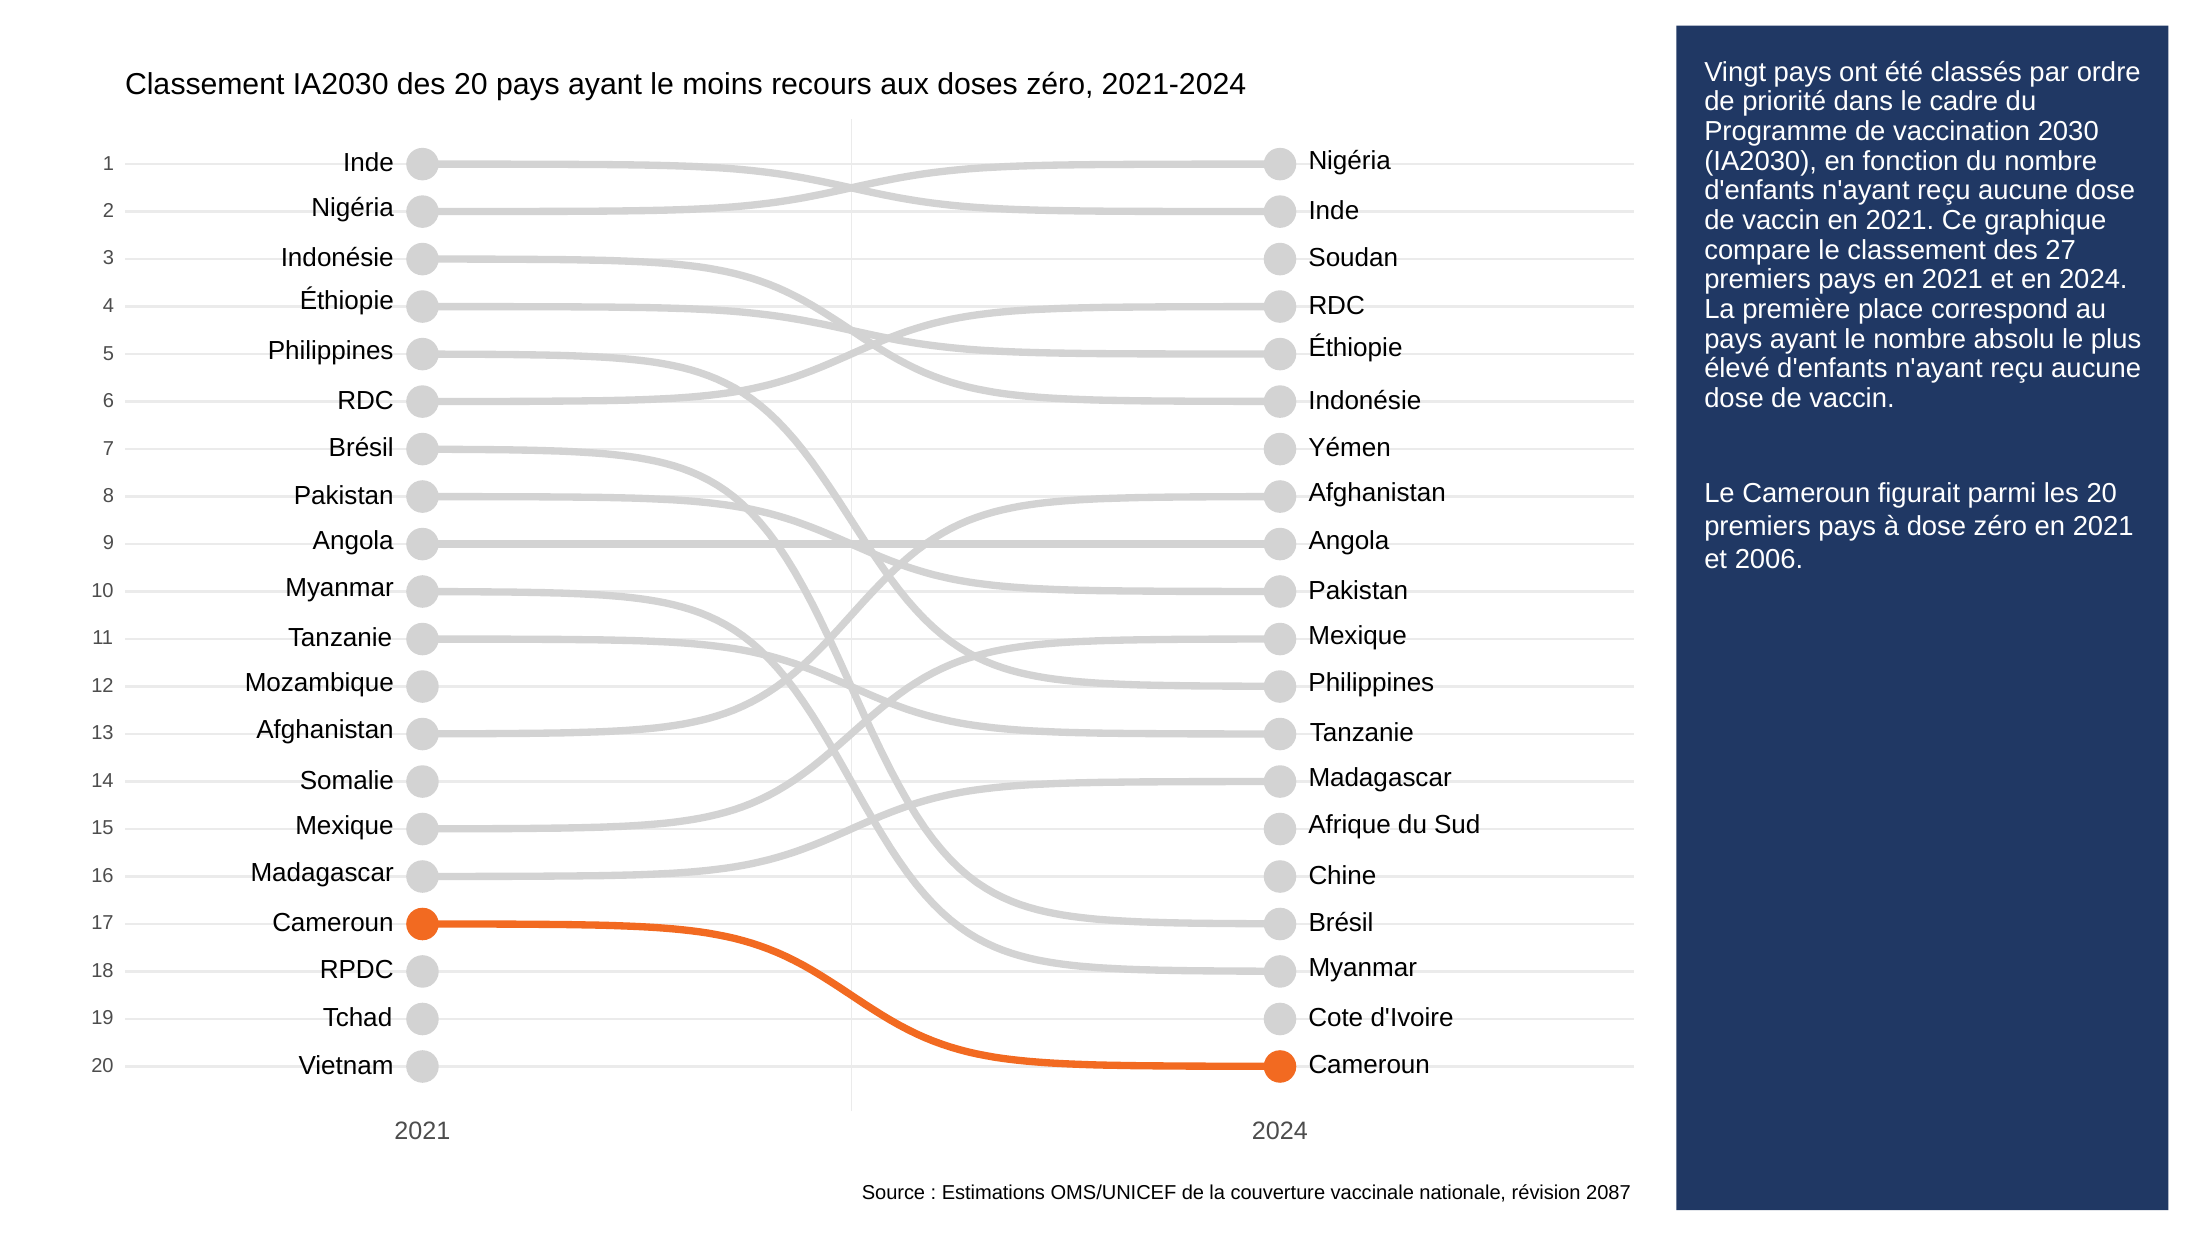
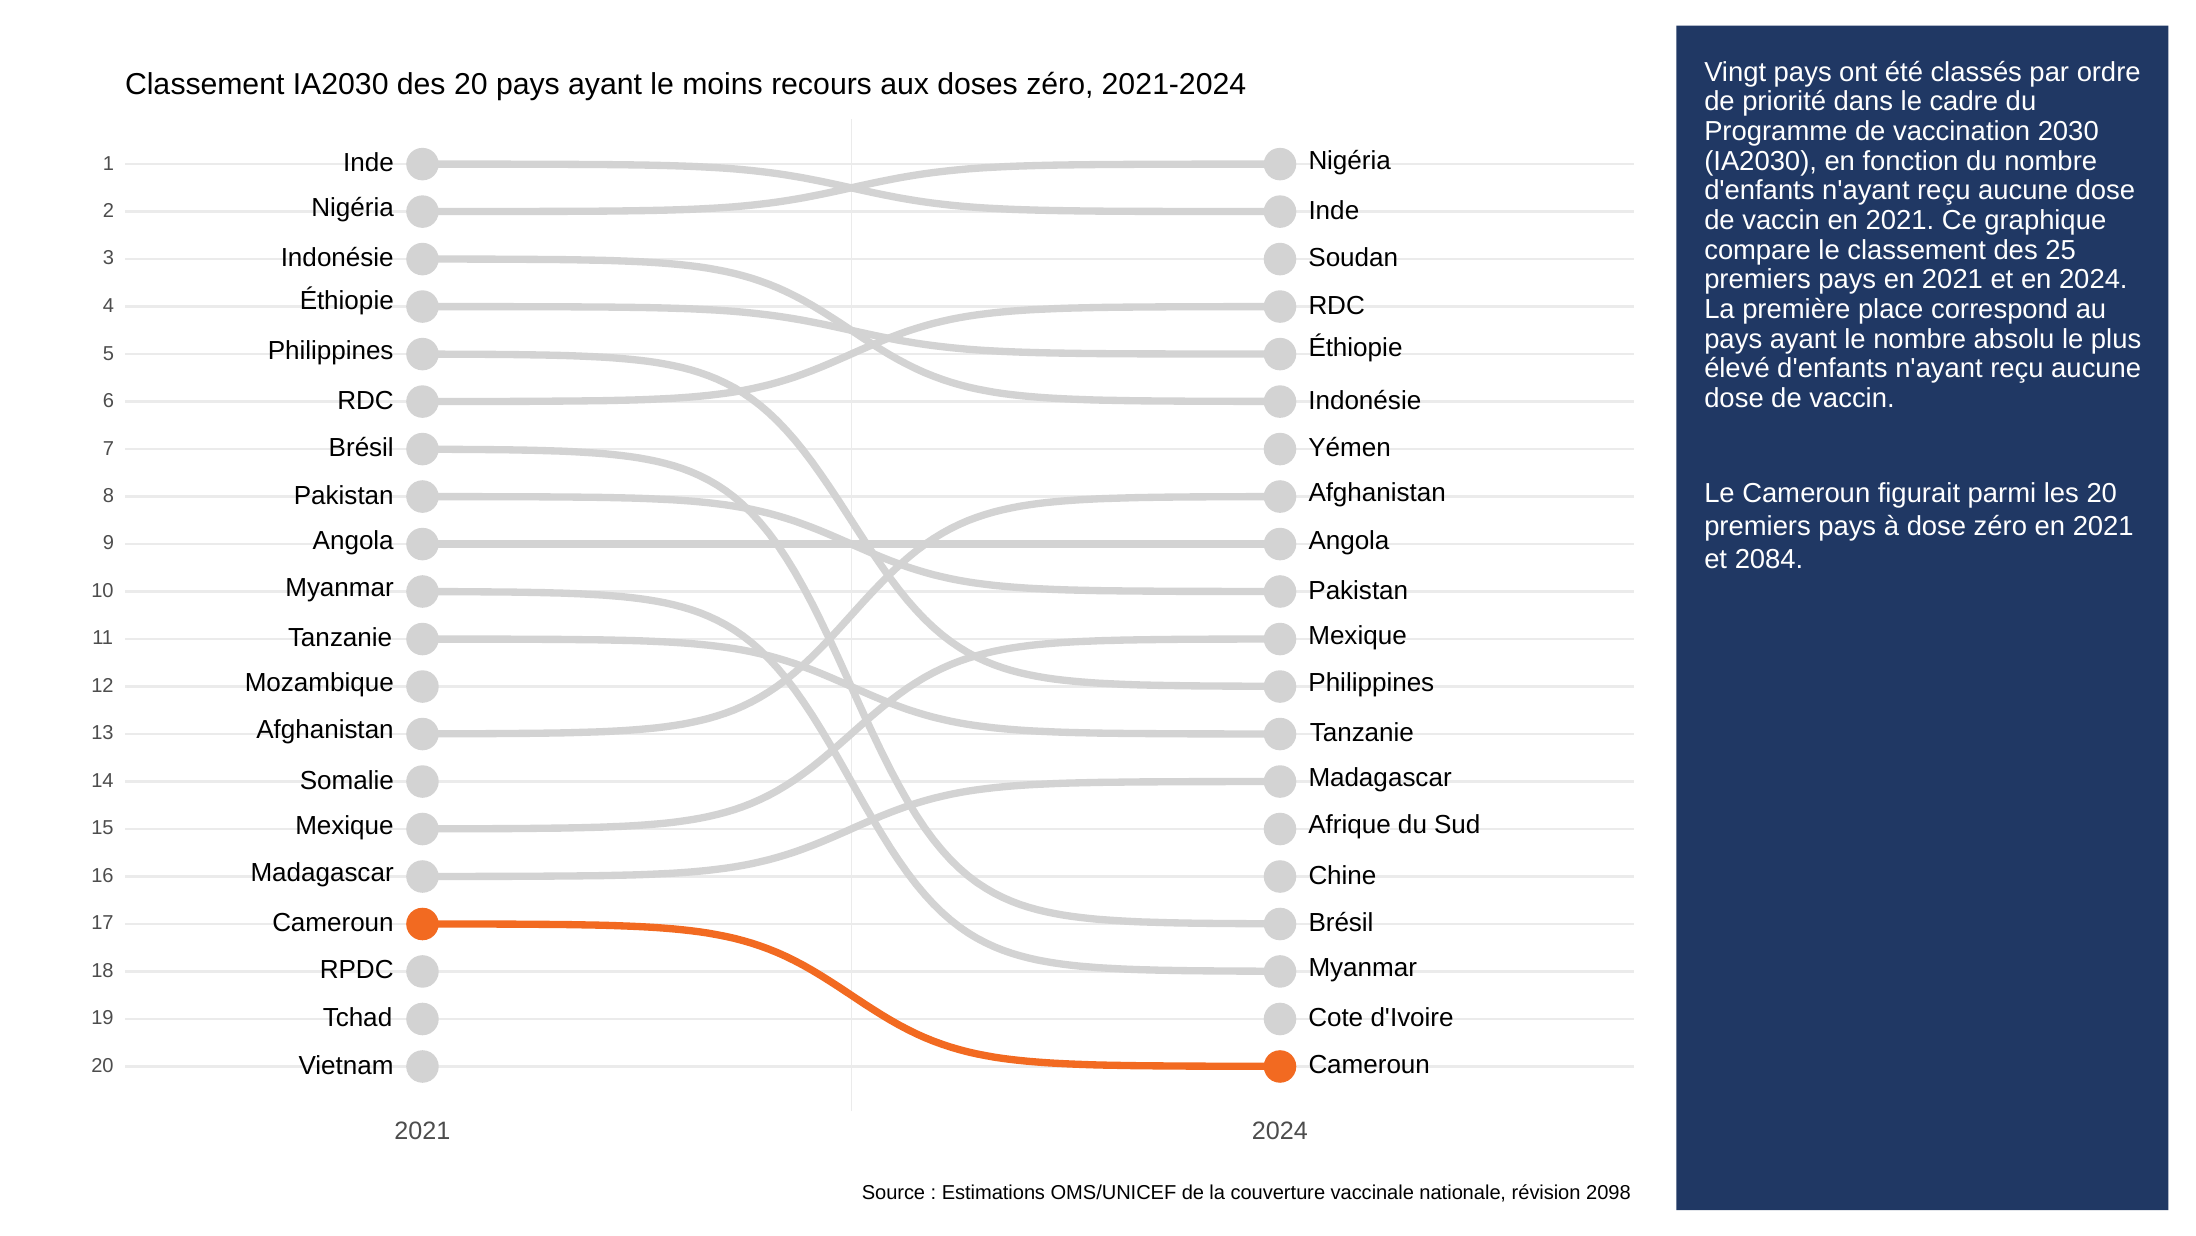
27: 27 -> 25
2006: 2006 -> 2084
2087: 2087 -> 2098
